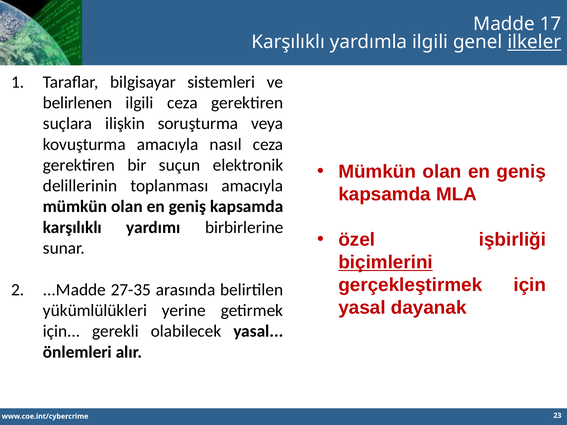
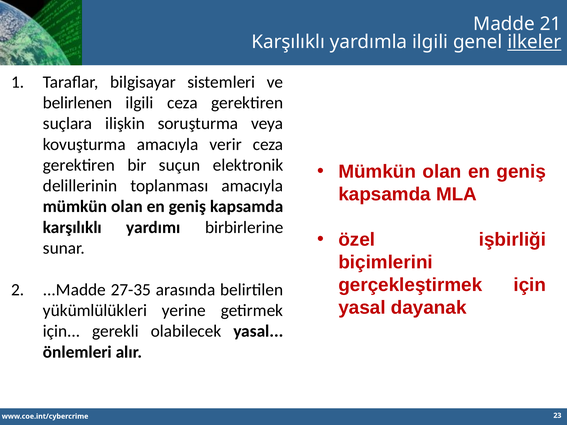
17: 17 -> 21
nasıl: nasıl -> verir
biçimlerini underline: present -> none
